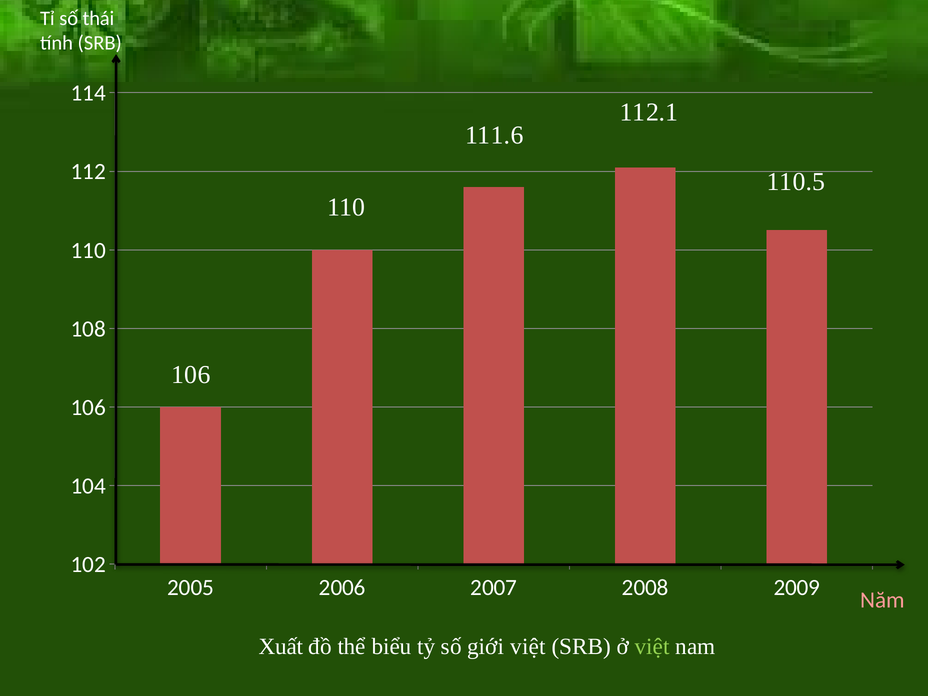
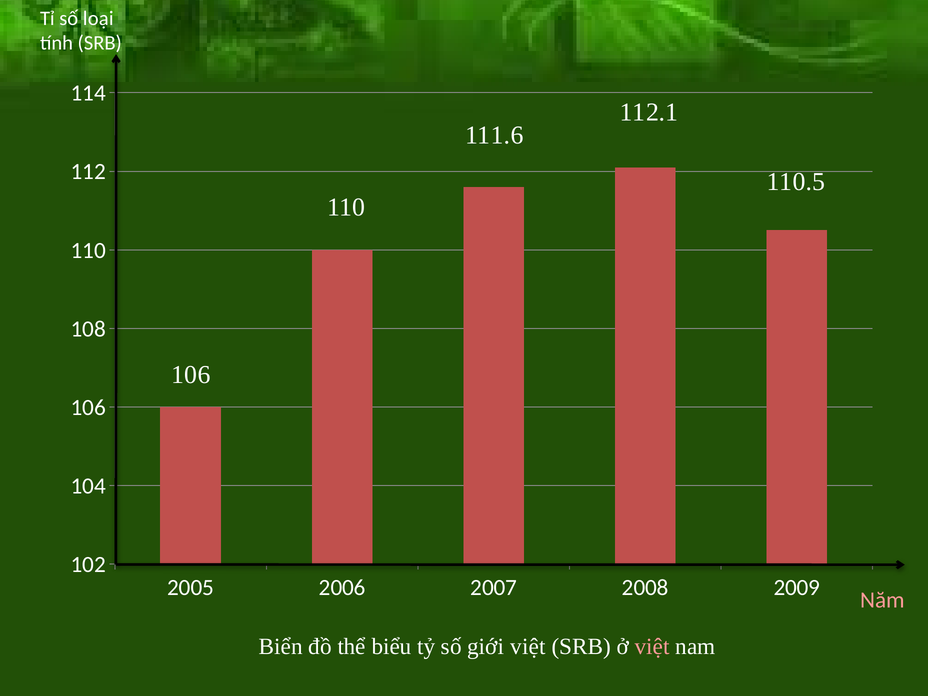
thái: thái -> loại
Xuất: Xuất -> Biển
việt at (652, 646) colour: light green -> pink
